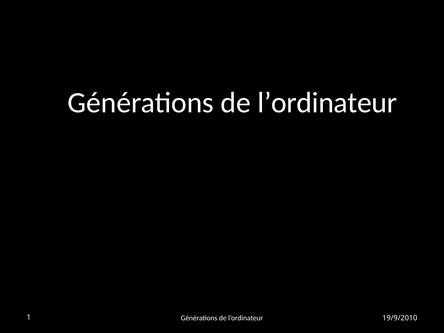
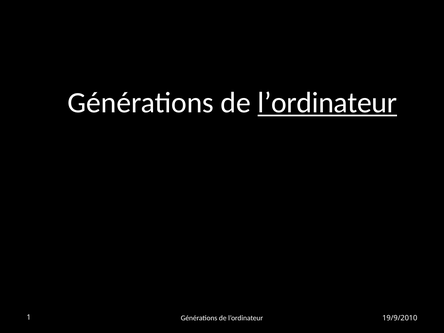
l’ordinateur at (327, 103) underline: none -> present
